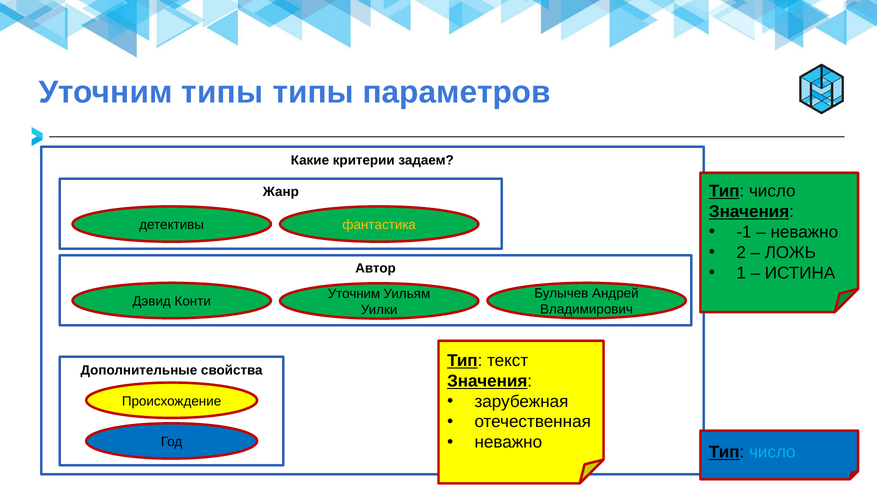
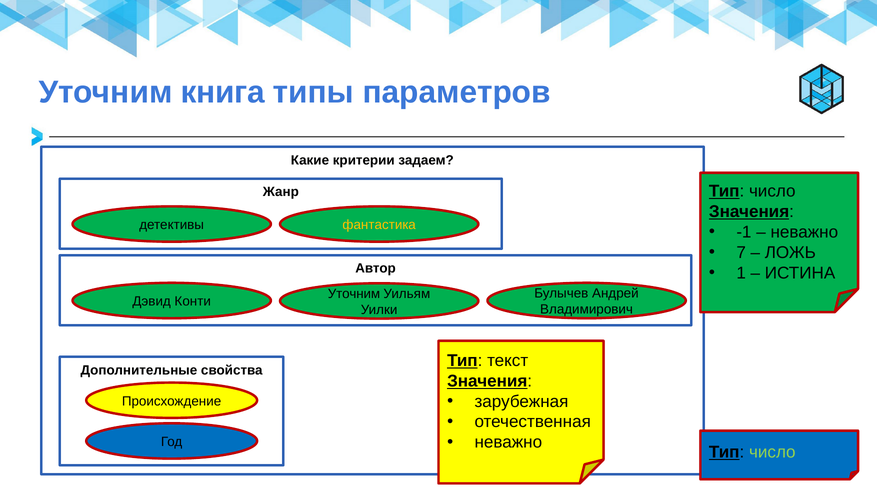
Уточним типы: типы -> книга
2: 2 -> 7
число at (772, 452) colour: light blue -> light green
